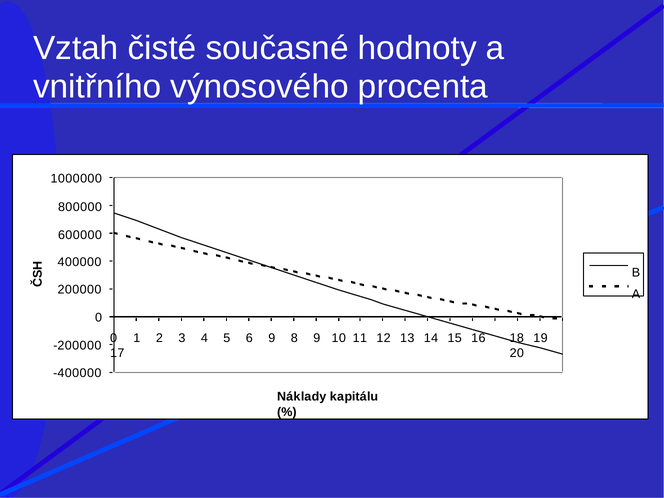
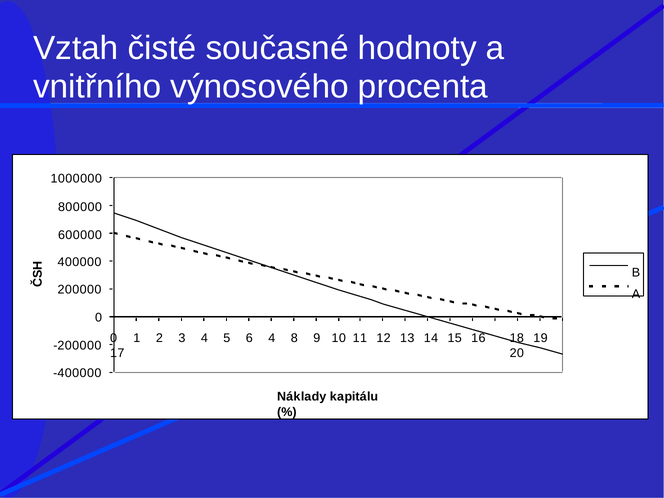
6 9: 9 -> 4
